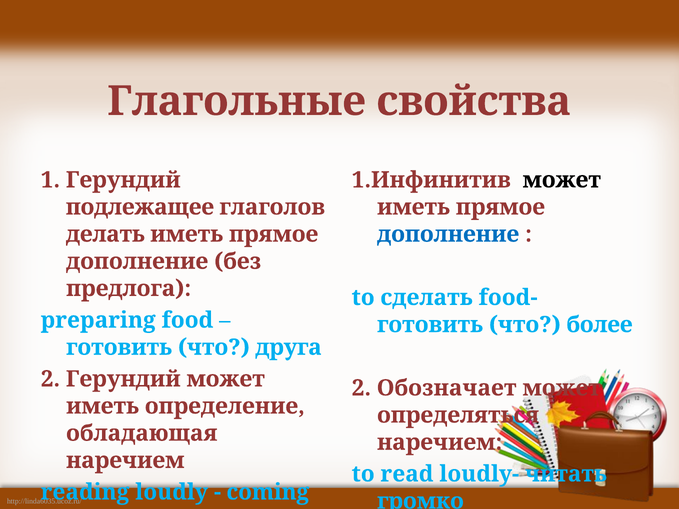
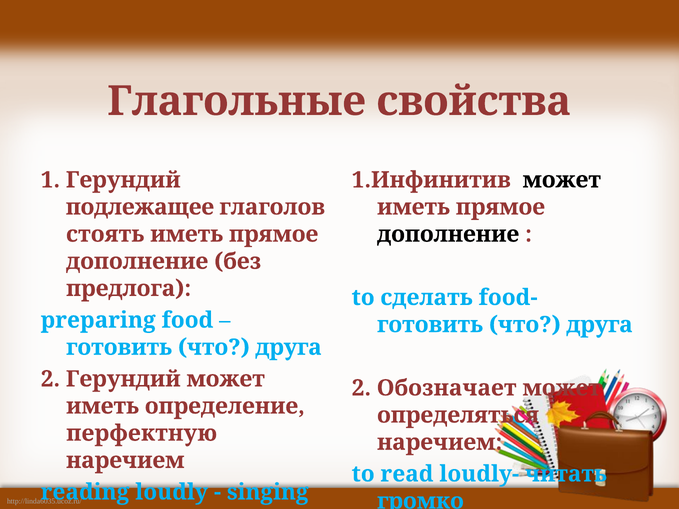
делать: делать -> стоять
дополнение at (448, 234) colour: blue -> black
более at (600, 325): более -> друга
обладающая: обладающая -> перфектную
coming: coming -> singing
